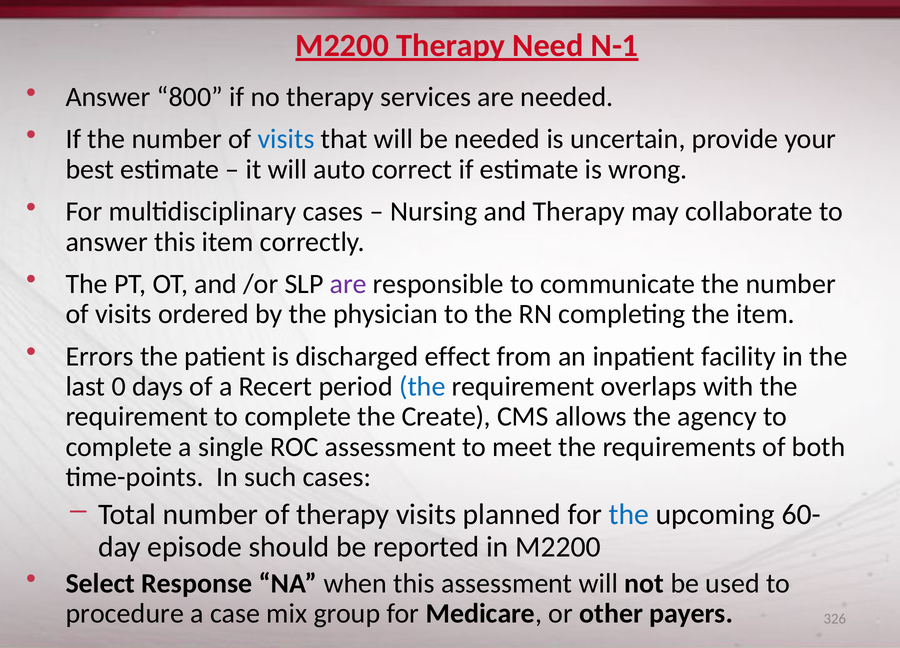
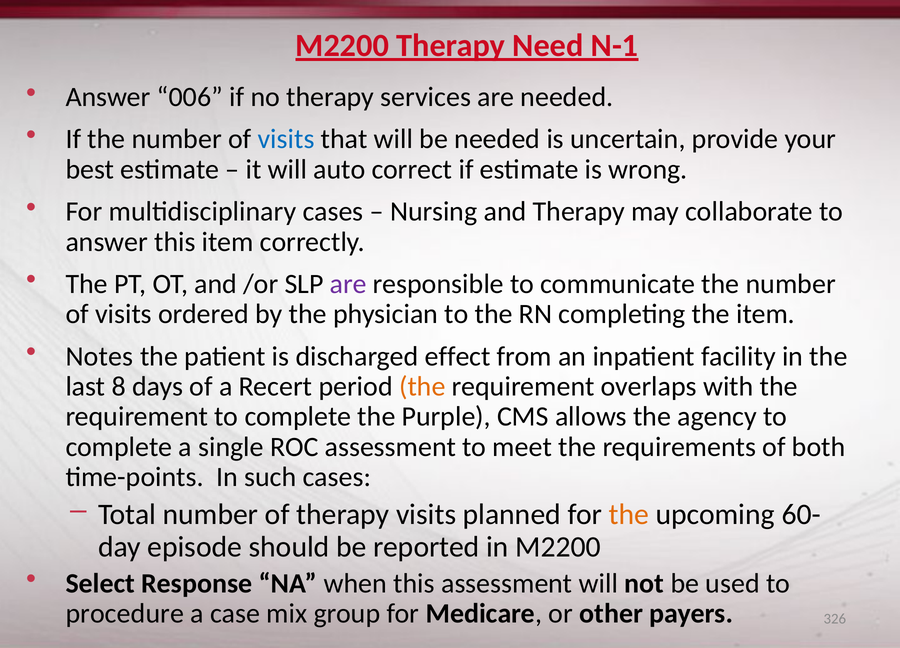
800: 800 -> 006
Errors: Errors -> Notes
0: 0 -> 8
the at (422, 387) colour: blue -> orange
Create: Create -> Purple
the at (629, 515) colour: blue -> orange
